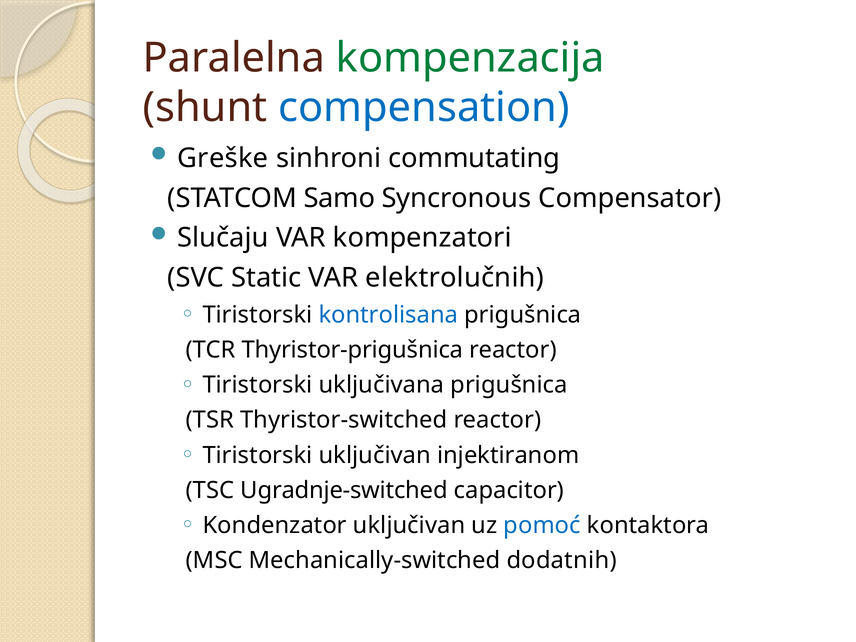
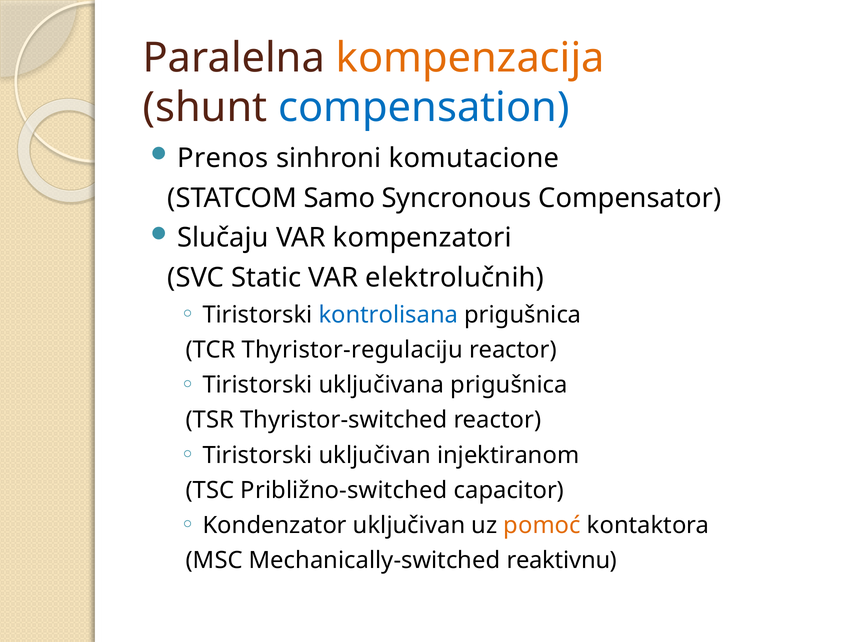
kompenzacija colour: green -> orange
Greške: Greške -> Prenos
commutating: commutating -> komutacione
Thyristor-prigušnica: Thyristor-prigušnica -> Thyristor-regulaciju
Ugradnje-switched: Ugradnje-switched -> Približno-switched
pomoć colour: blue -> orange
dodatnih: dodatnih -> reaktivnu
